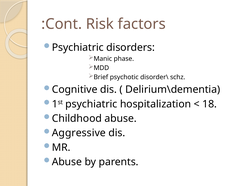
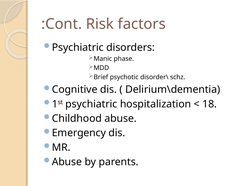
Aggressive: Aggressive -> Emergency
